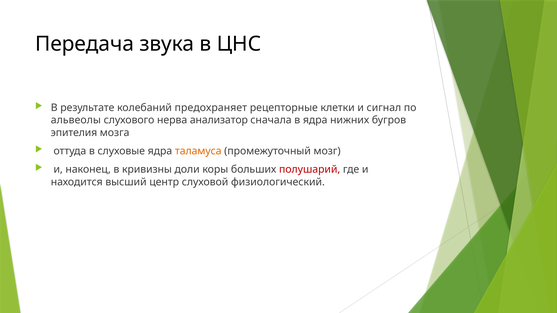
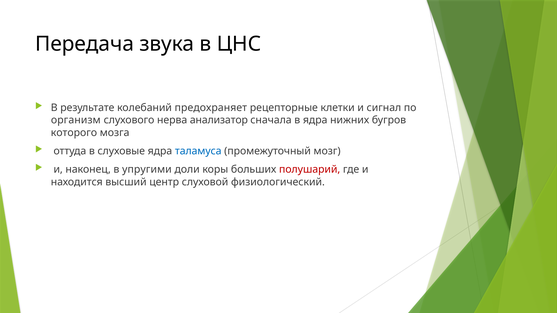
альвеолы: альвеолы -> организм
эпителия: эпителия -> которого
таламуса colour: orange -> blue
кривизны: кривизны -> упругими
